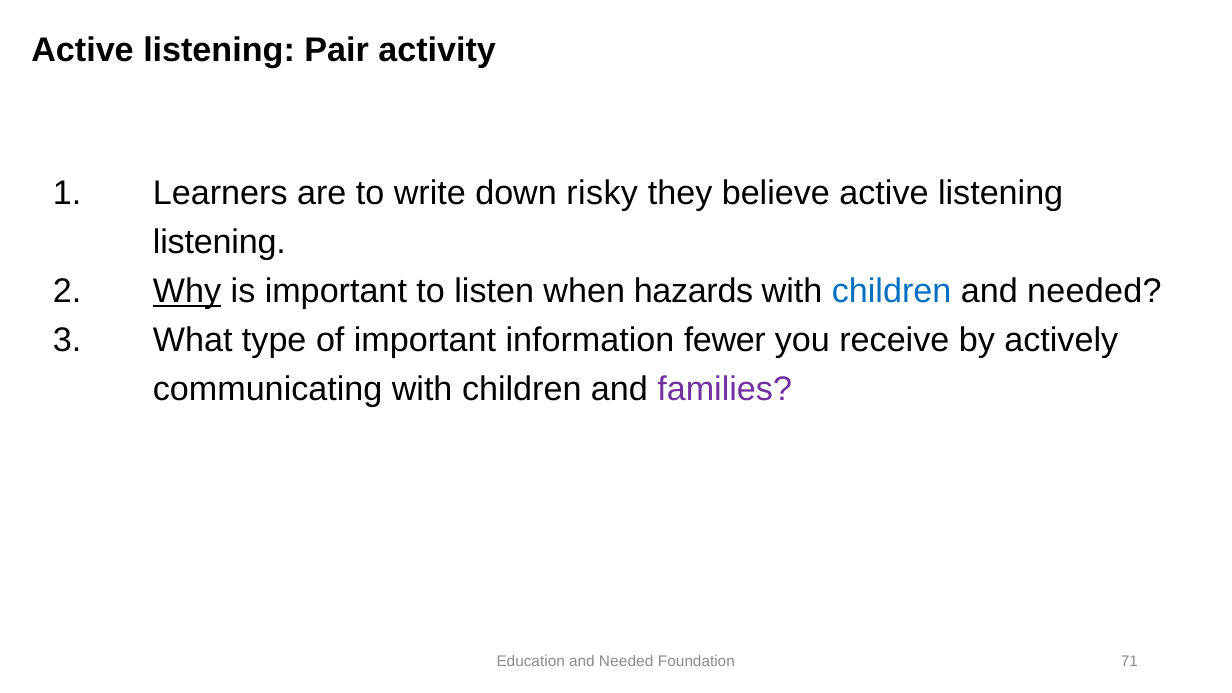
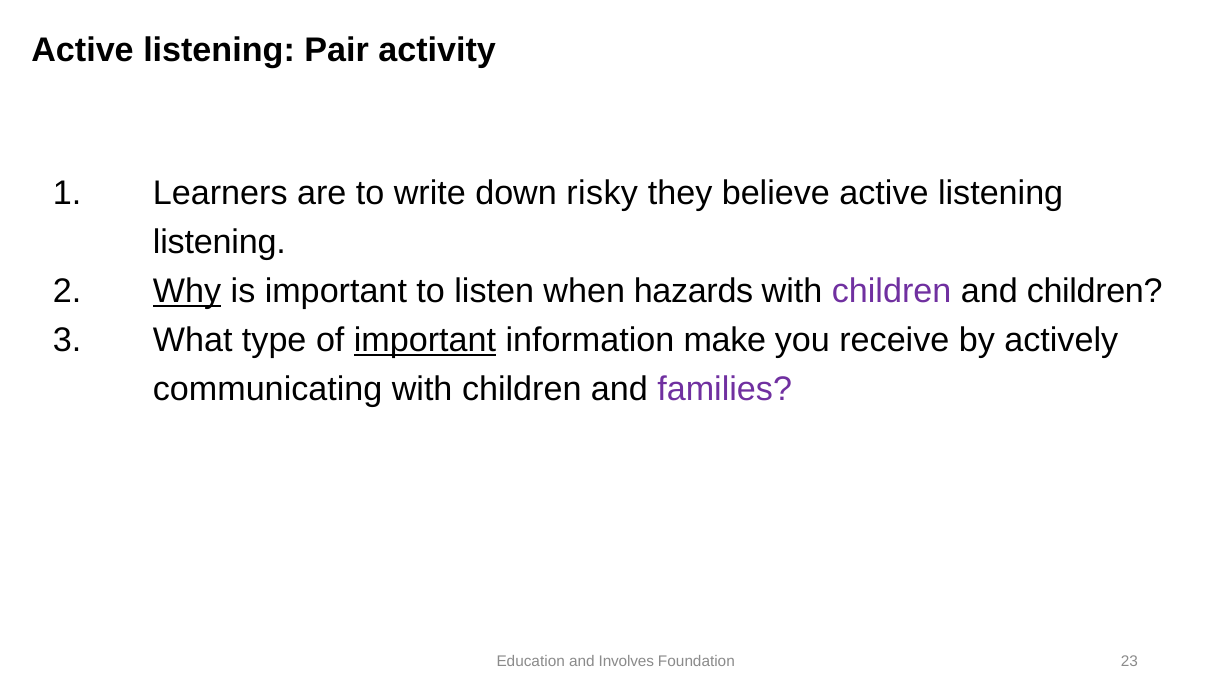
children at (892, 291) colour: blue -> purple
needed at (1094, 291): needed -> children
important at (425, 340) underline: none -> present
fewer: fewer -> make
Education and Needed: Needed -> Involves
71: 71 -> 23
